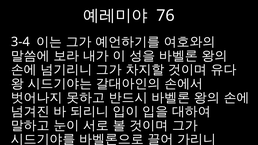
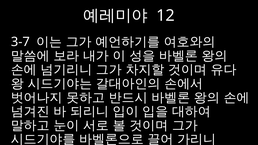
76: 76 -> 12
3-4: 3-4 -> 3-7
